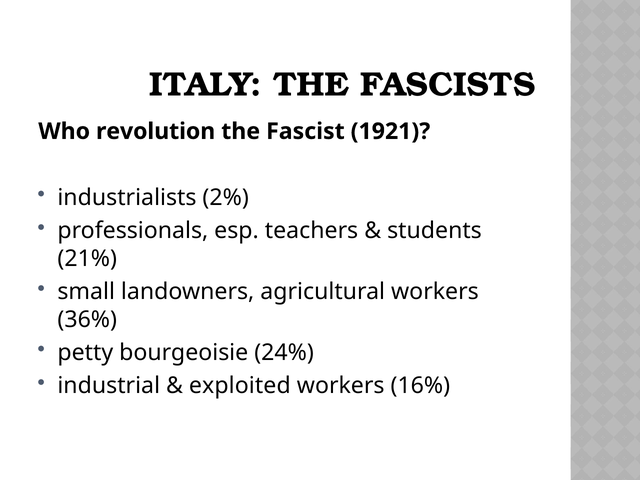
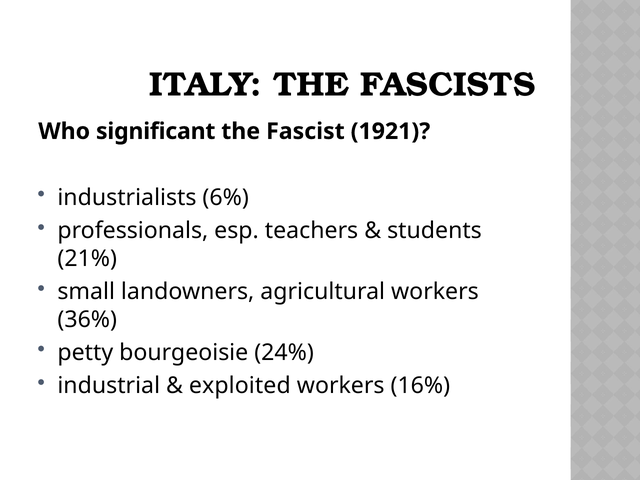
revolution: revolution -> significant
2%: 2% -> 6%
